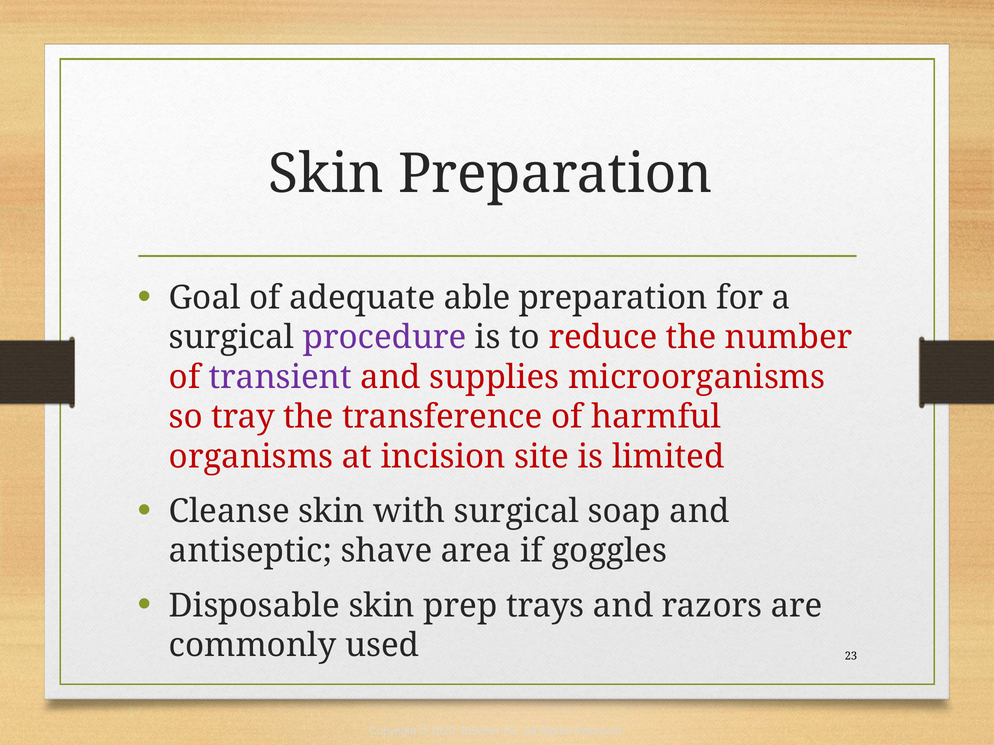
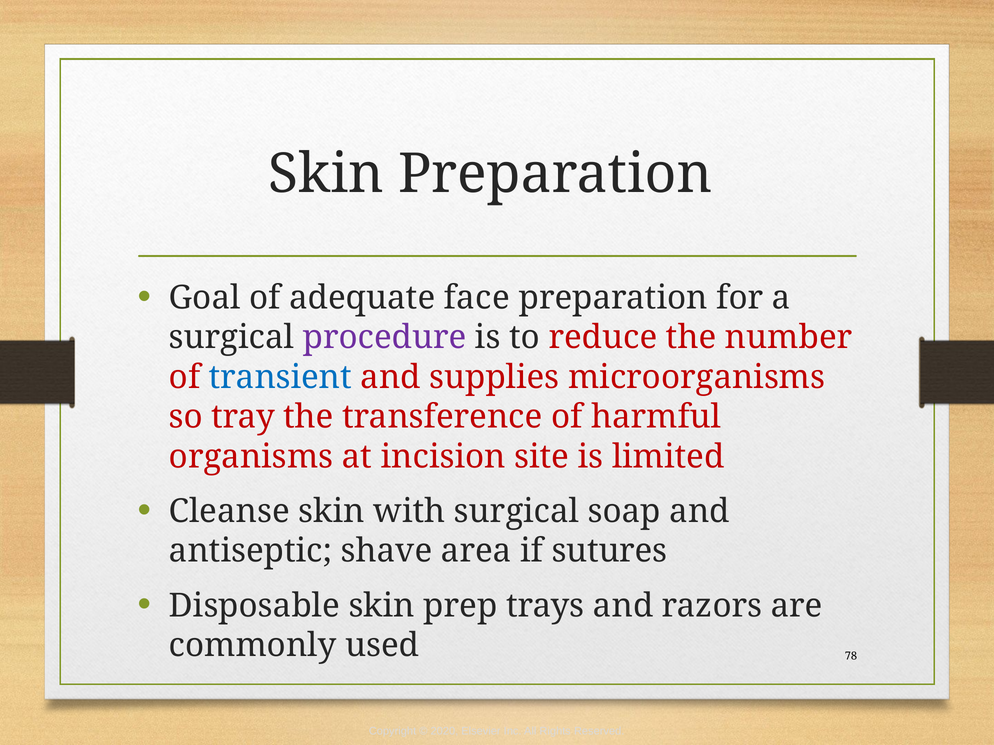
able: able -> face
transient colour: purple -> blue
goggles: goggles -> sutures
23: 23 -> 78
